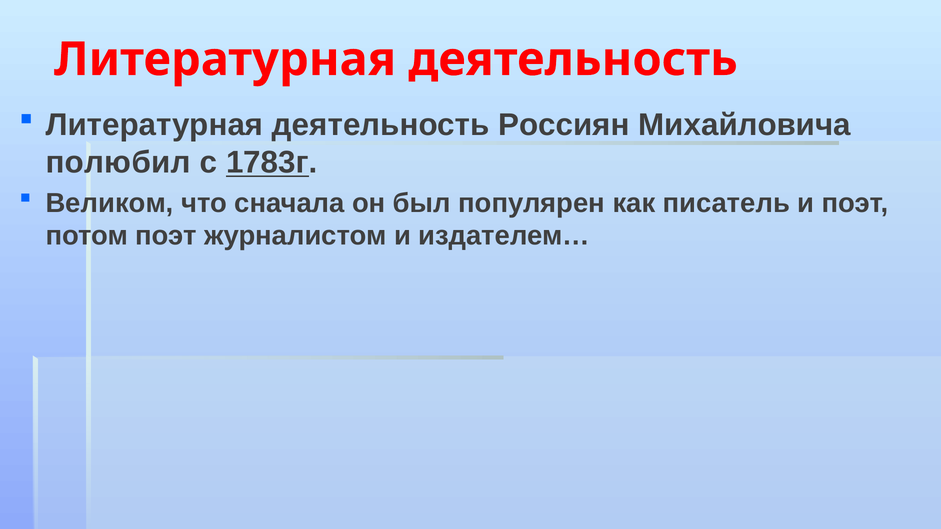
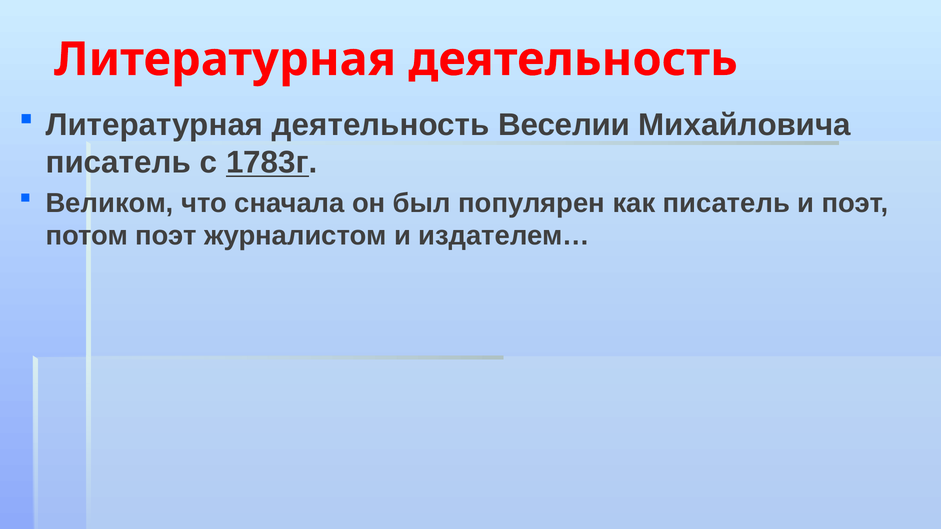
Россиян: Россиян -> Веселии
полюбил at (118, 163): полюбил -> писатель
